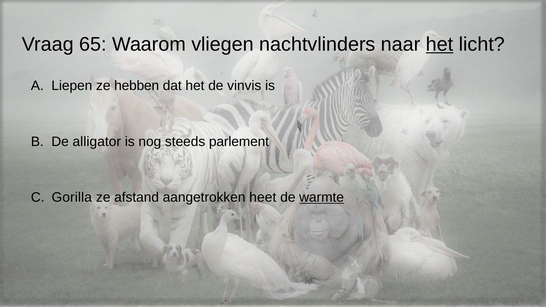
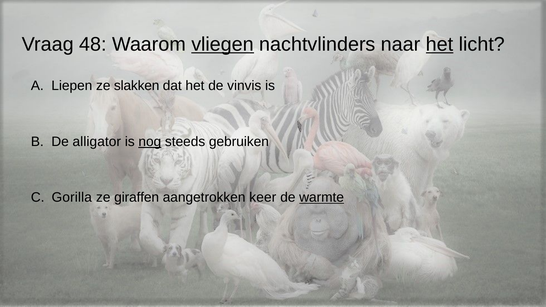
65: 65 -> 48
vliegen underline: none -> present
hebben: hebben -> slakken
nog underline: none -> present
parlement: parlement -> gebruiken
afstand: afstand -> giraffen
heet: heet -> keer
